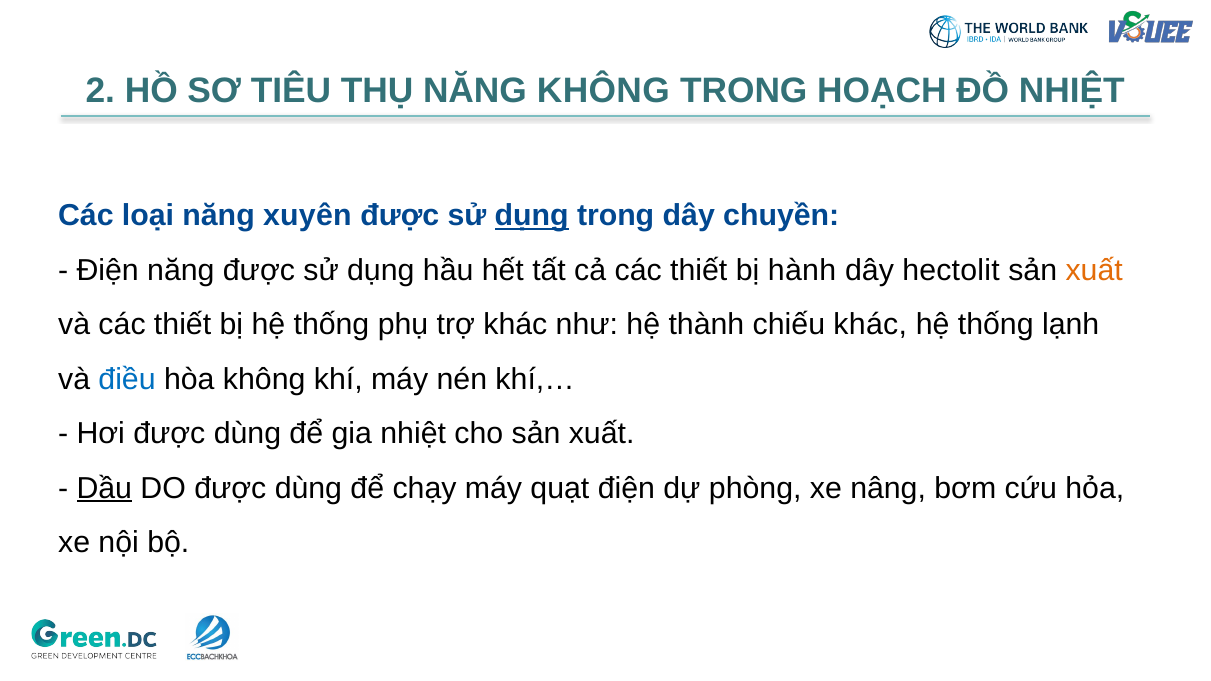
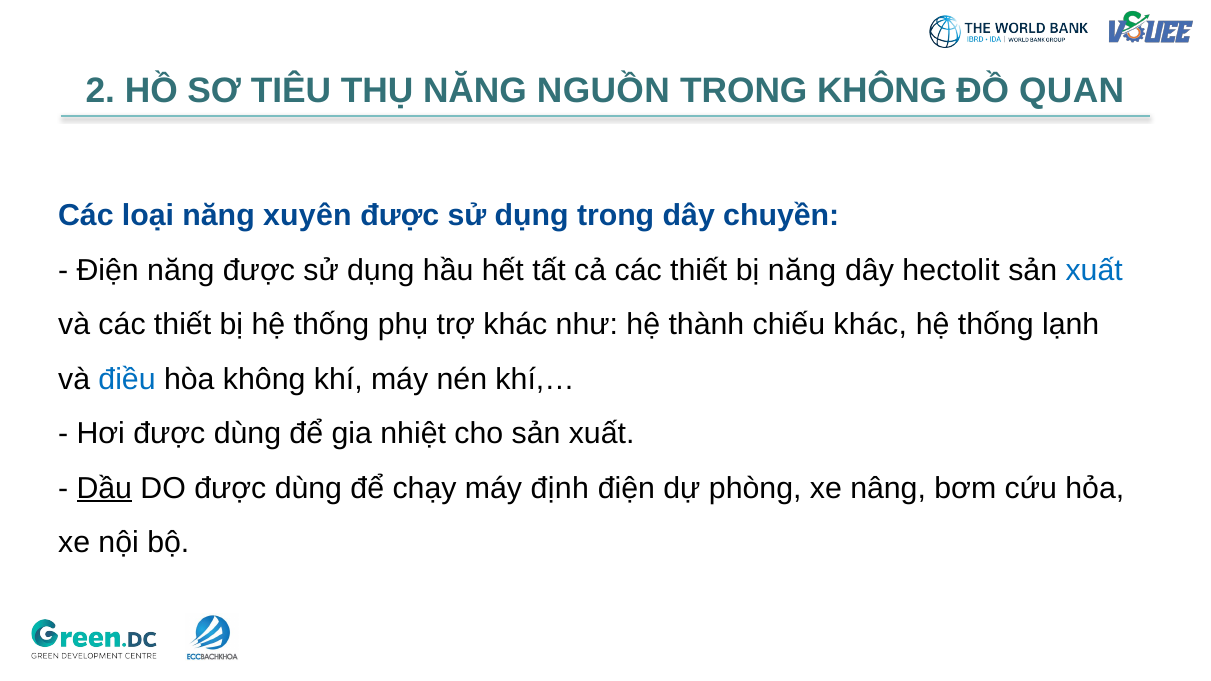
NĂNG KHÔNG: KHÔNG -> NGUỒN
TRONG HOẠCH: HOẠCH -> KHÔNG
ĐỒ NHIỆT: NHIỆT -> QUAN
dụng at (532, 216) underline: present -> none
bị hành: hành -> năng
xuất at (1094, 270) colour: orange -> blue
quạt: quạt -> định
